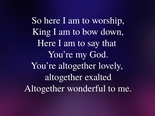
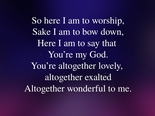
King: King -> Sake
